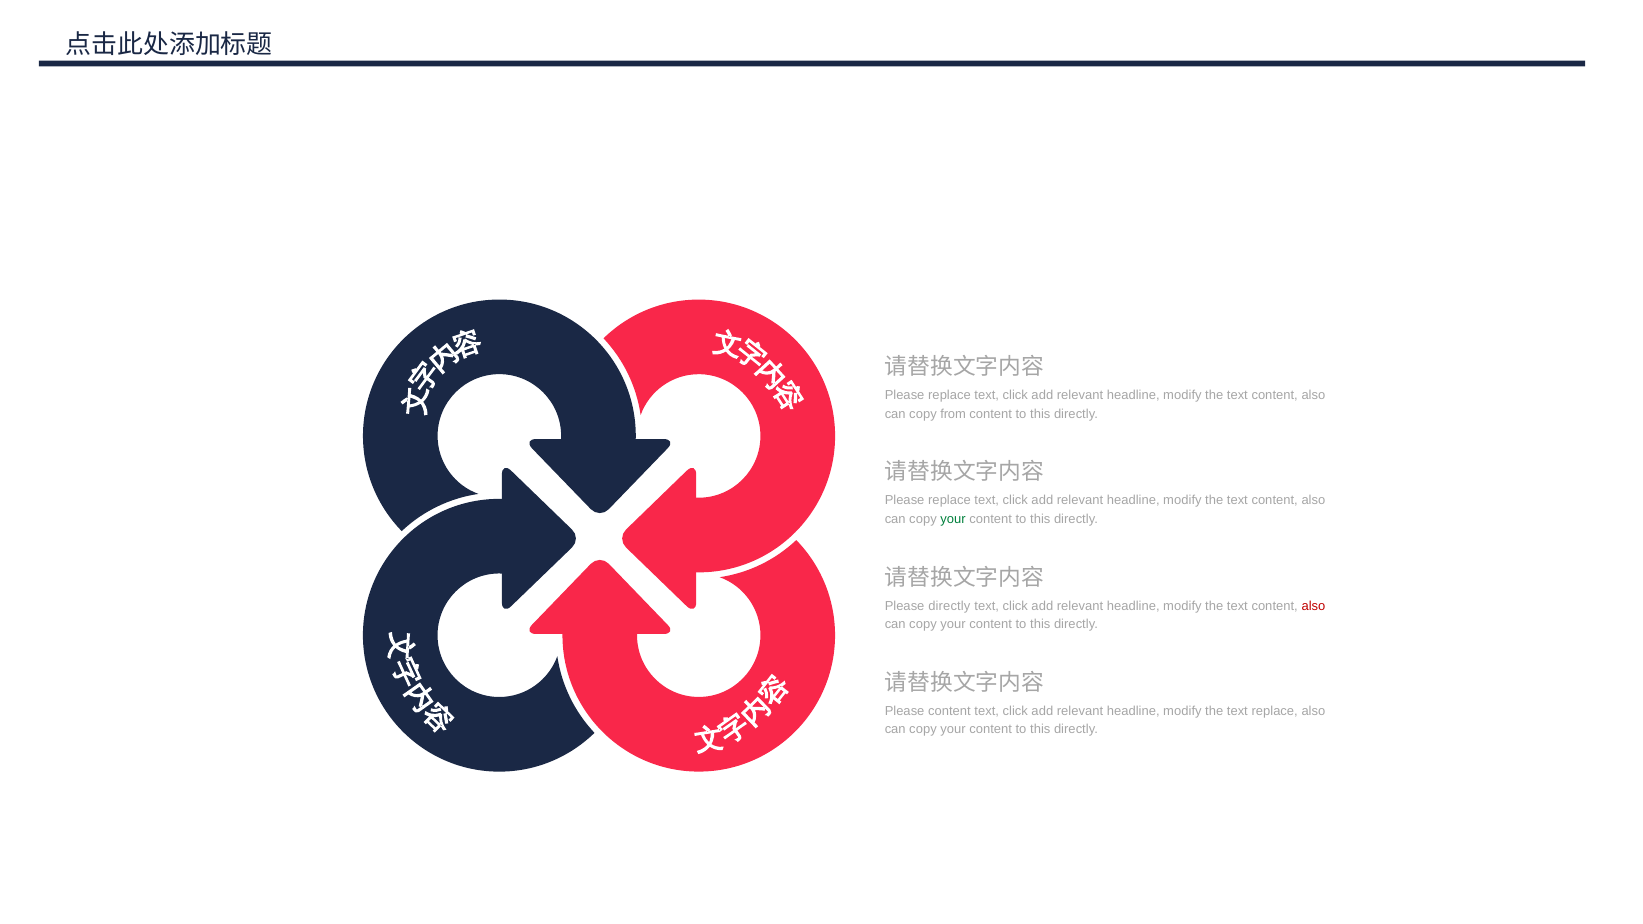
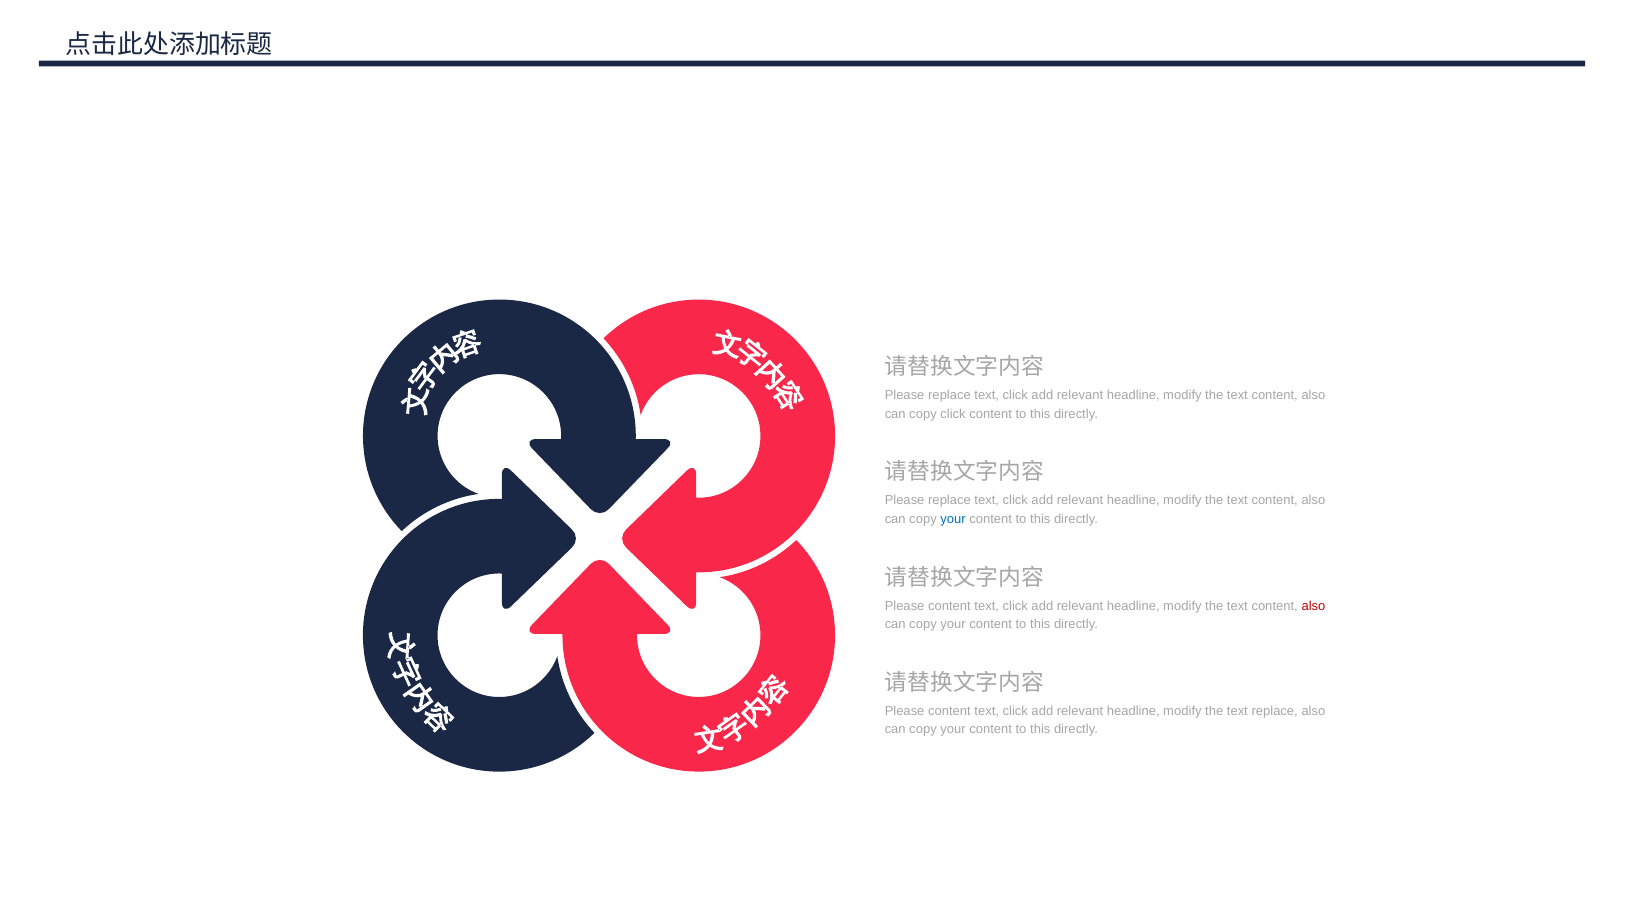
copy from: from -> click
your at (953, 519) colour: green -> blue
directly at (949, 606): directly -> content
